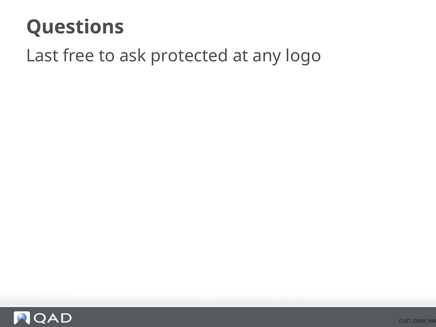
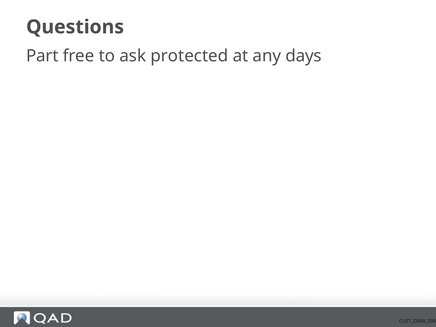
Last: Last -> Part
logo: logo -> days
